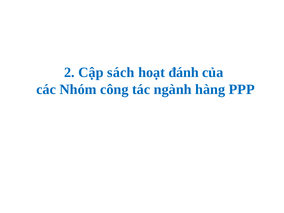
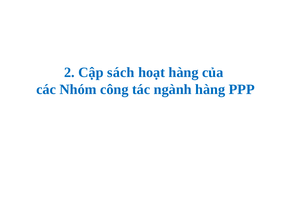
hoạt đánh: đánh -> hàng
